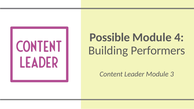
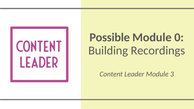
4: 4 -> 0
Performers: Performers -> Recordings
